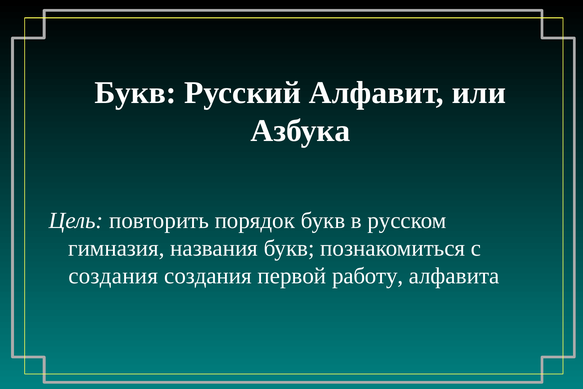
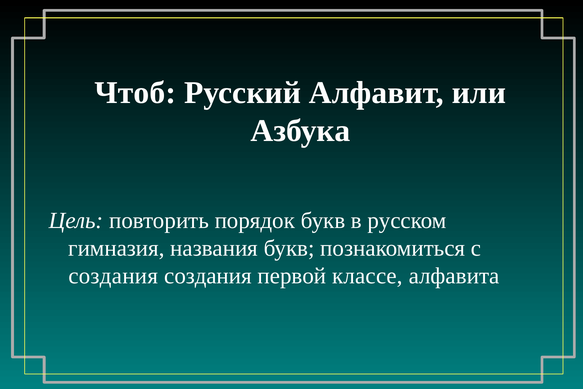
Букв at (135, 93): Букв -> Чтоб
работу: работу -> классе
